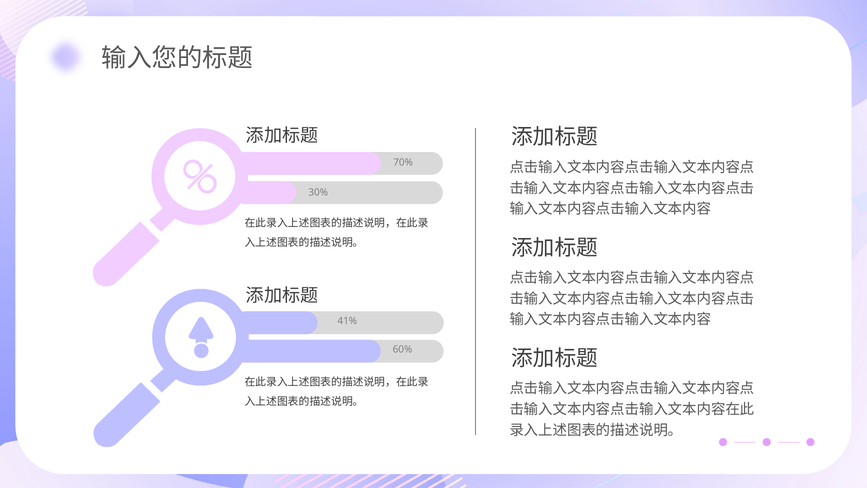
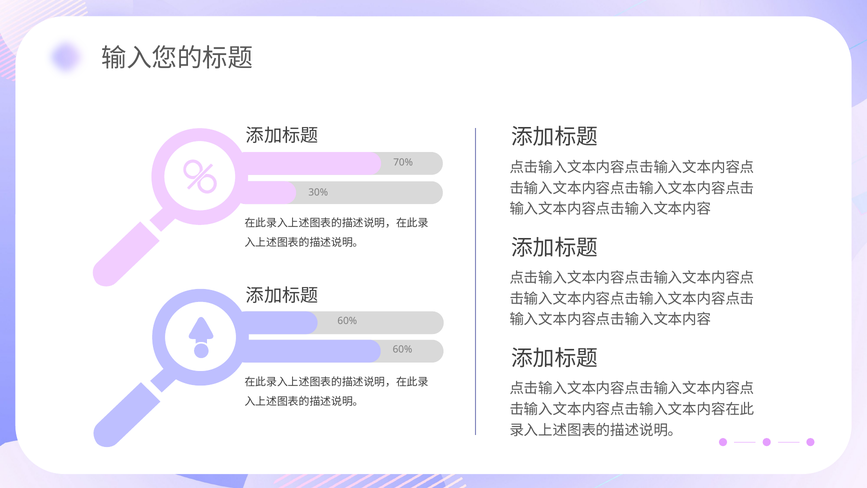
41% at (347, 321): 41% -> 60%
